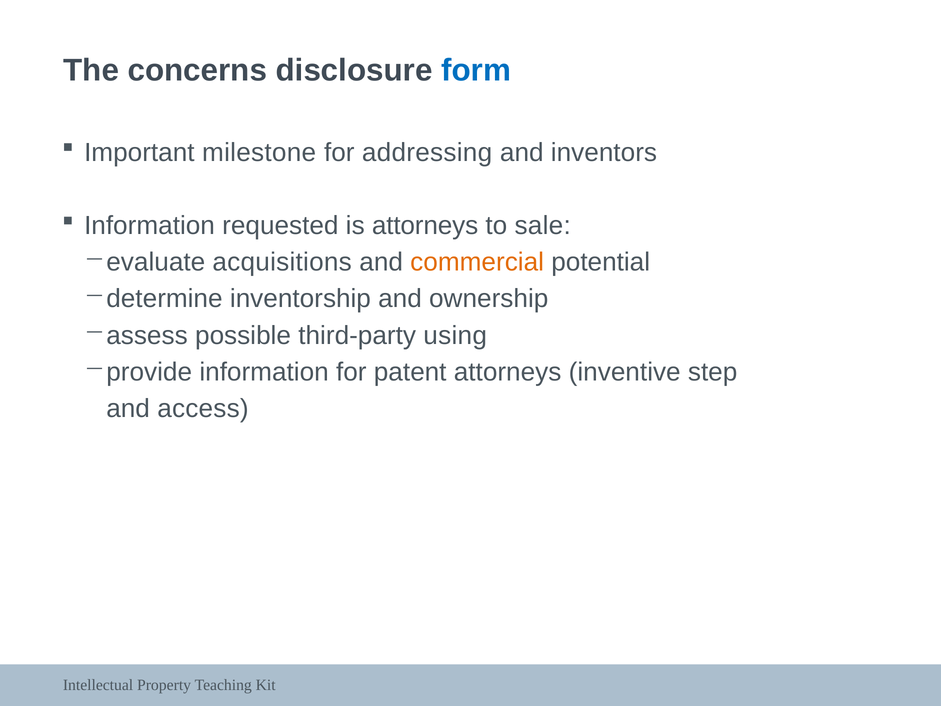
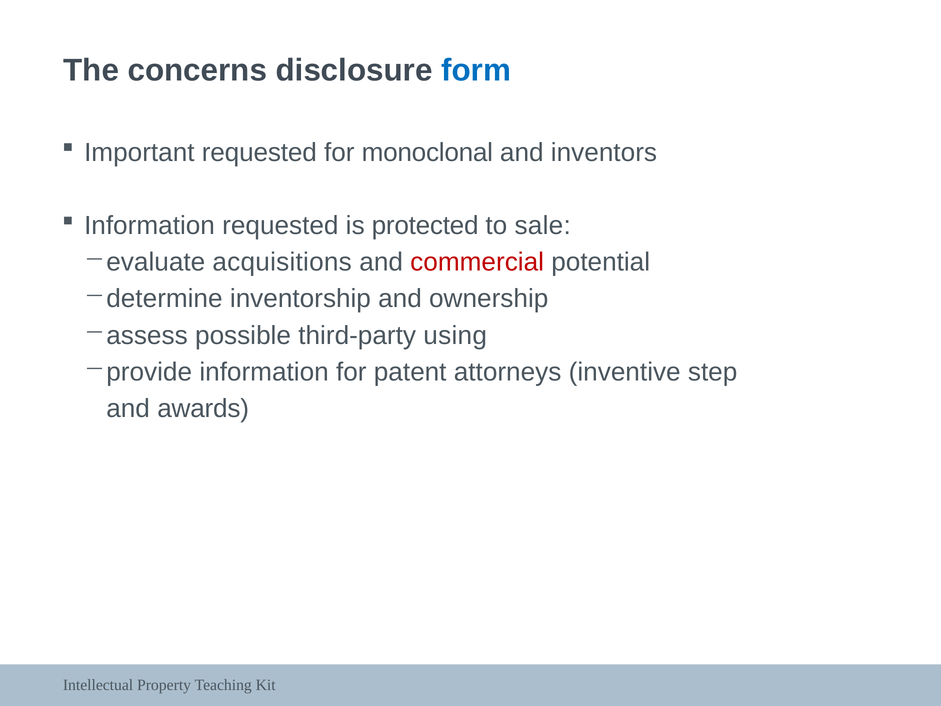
Important milestone: milestone -> requested
addressing: addressing -> monoclonal
is attorneys: attorneys -> protected
commercial colour: orange -> red
access: access -> awards
